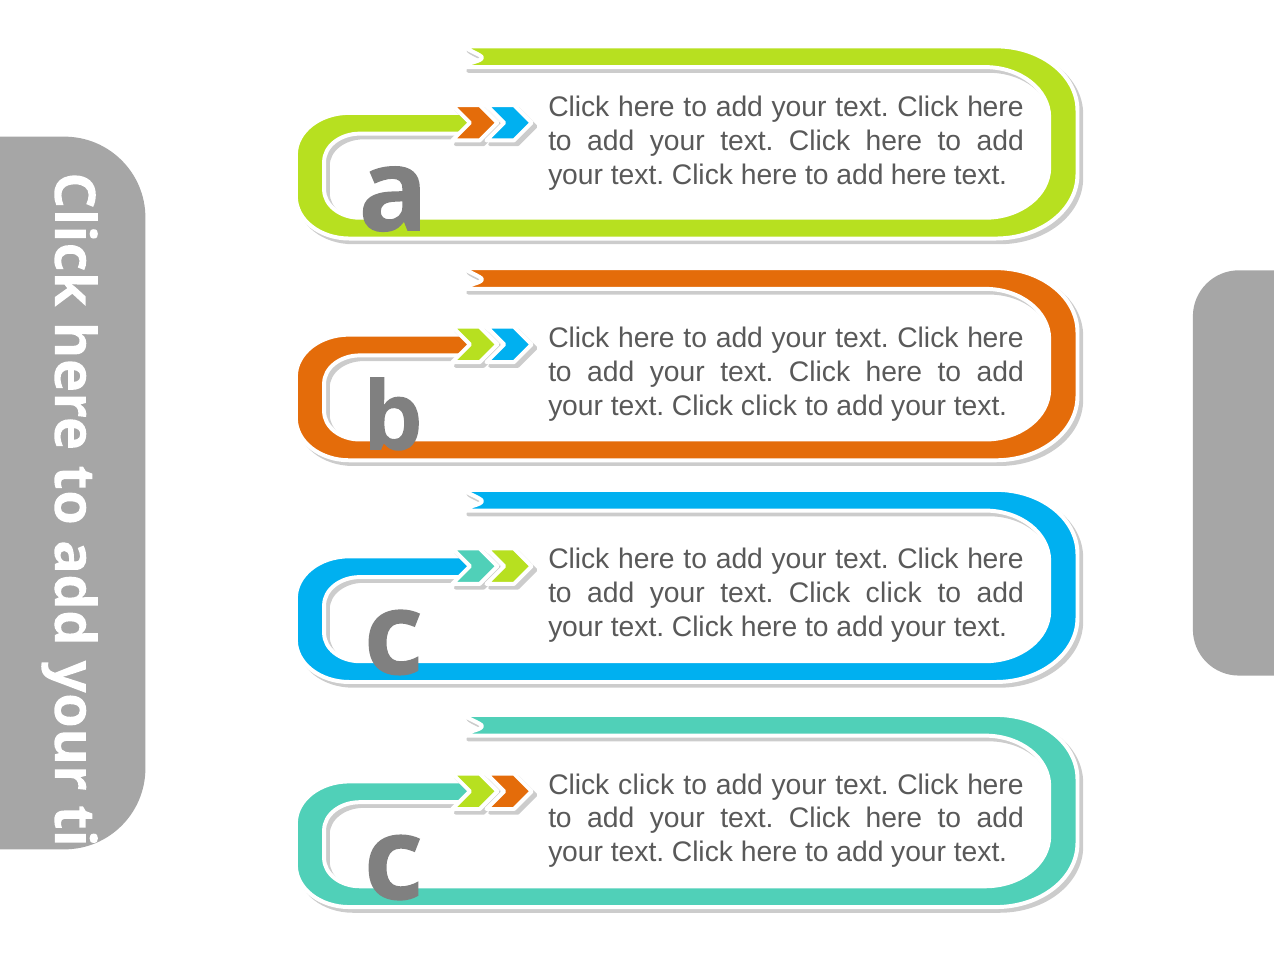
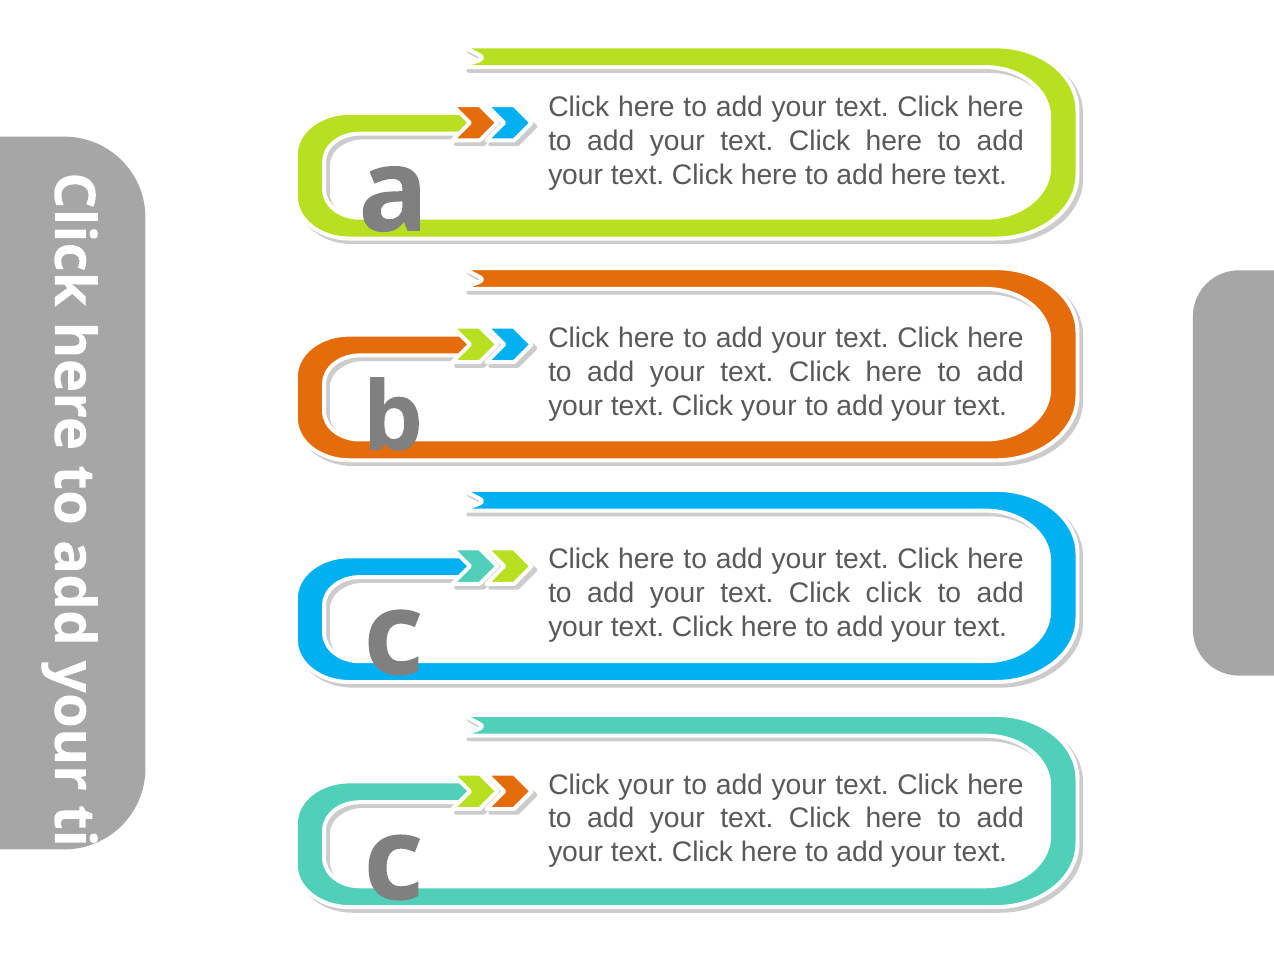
click at (769, 406): click -> your
click at (646, 784): click -> your
